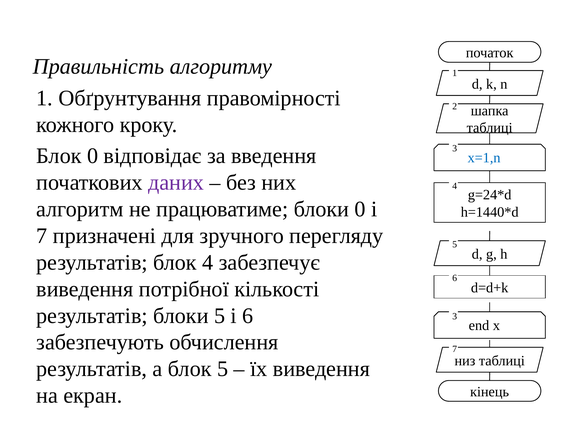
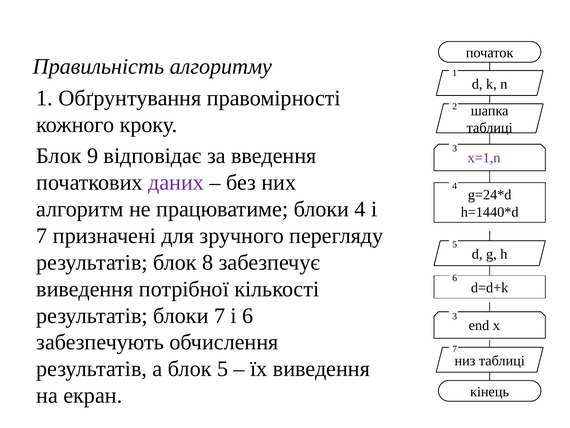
Блок 0: 0 -> 9
x=1,n colour: blue -> purple
блоки 0: 0 -> 4
блок 4: 4 -> 8
блоки 5: 5 -> 7
